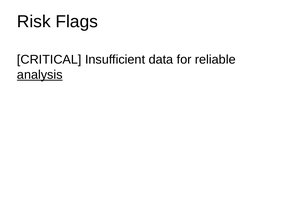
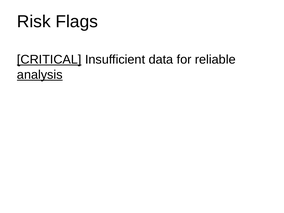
CRITICAL underline: none -> present
